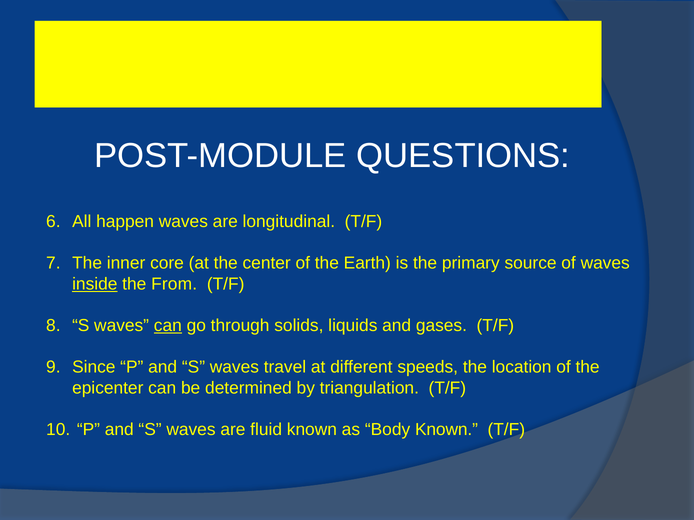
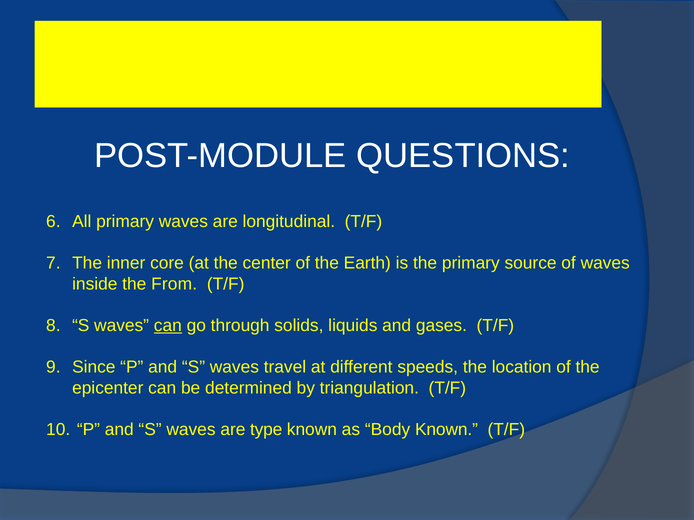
All happen: happen -> primary
inside at (95, 284) underline: present -> none
fluid: fluid -> type
